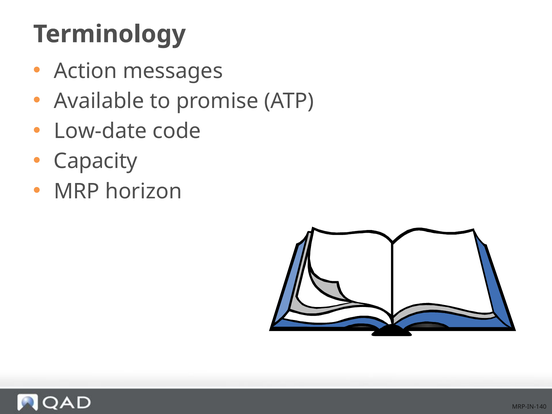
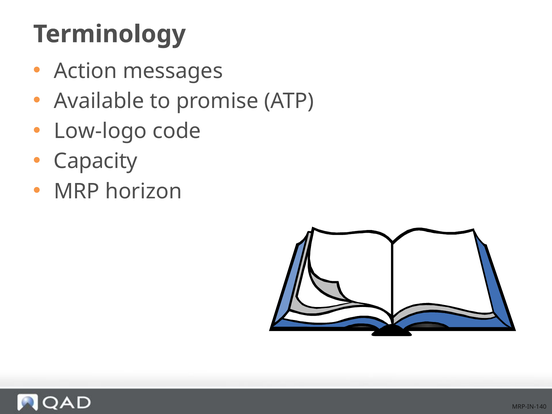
Low-date: Low-date -> Low-logo
